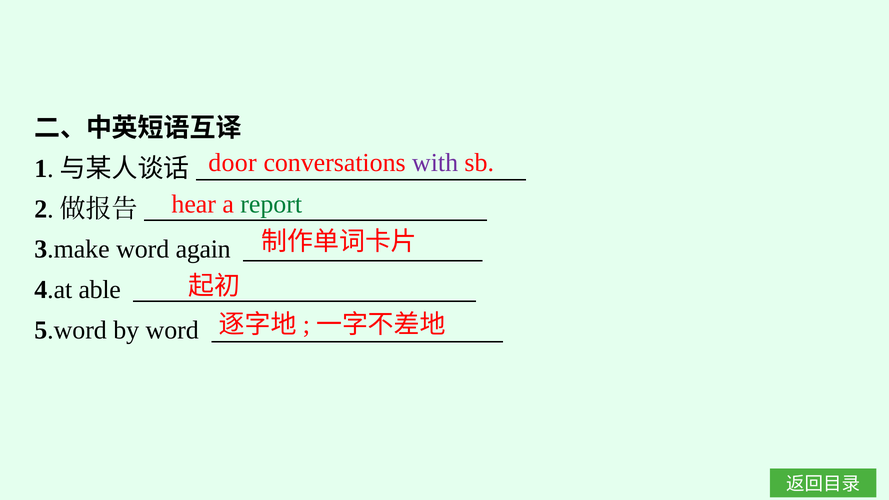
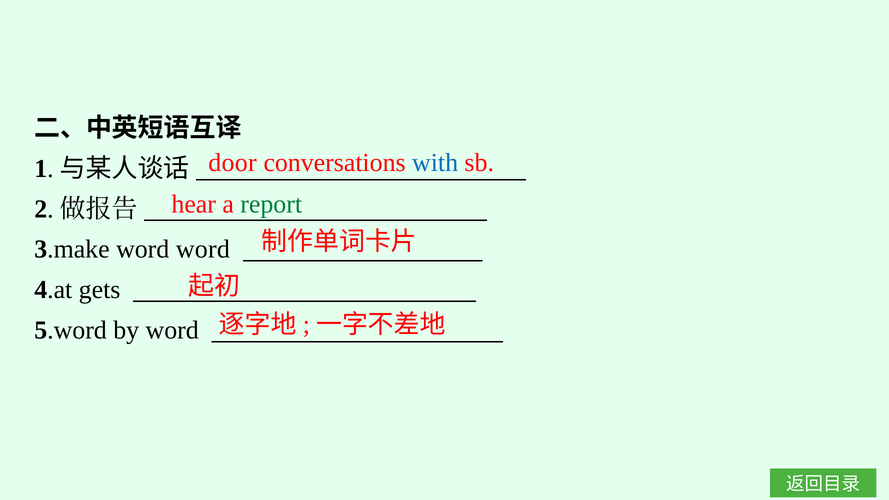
with colour: purple -> blue
word again: again -> word
able: able -> gets
